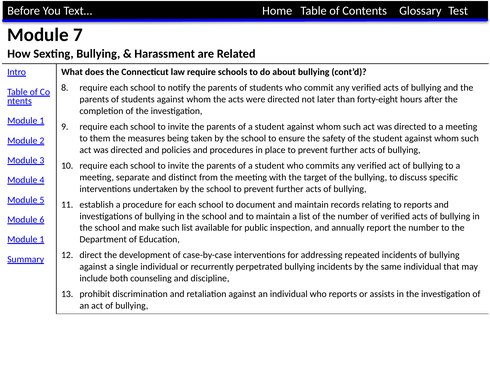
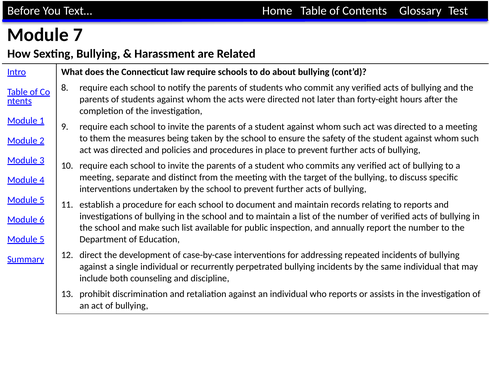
1 at (42, 239): 1 -> 5
